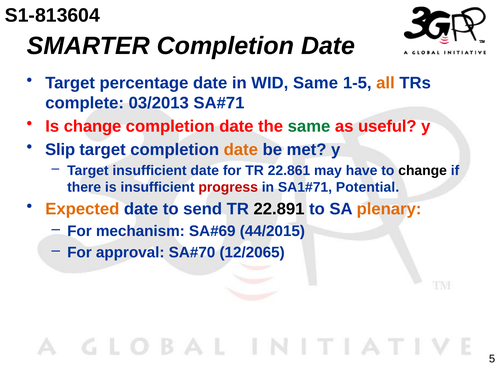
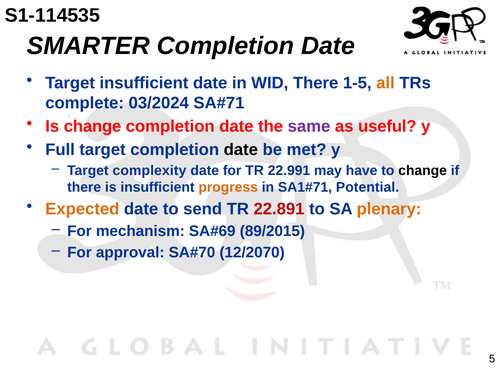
S1-813604: S1-813604 -> S1-114535
Target percentage: percentage -> insufficient
WID Same: Same -> There
03/2013: 03/2013 -> 03/2024
same at (309, 126) colour: green -> purple
Slip: Slip -> Full
date at (241, 150) colour: orange -> black
Target insufficient: insufficient -> complexity
22.861: 22.861 -> 22.991
progress colour: red -> orange
22.891 colour: black -> red
44/2015: 44/2015 -> 89/2015
12/2065: 12/2065 -> 12/2070
